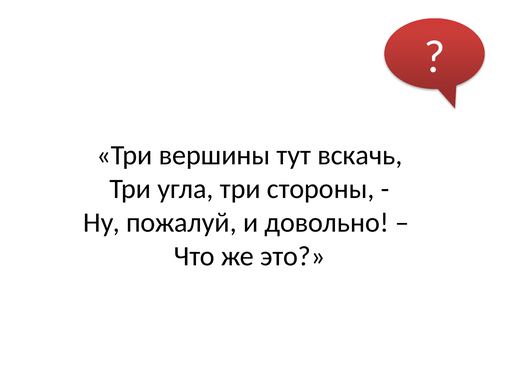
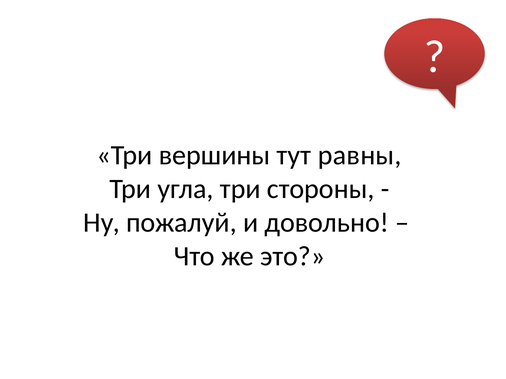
вскачь: вскачь -> равны
